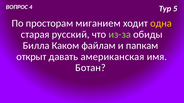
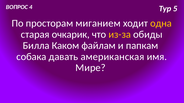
русский: русский -> очкарик
из-за colour: light green -> yellow
открыт: открыт -> собака
Ботан: Ботан -> Мире
